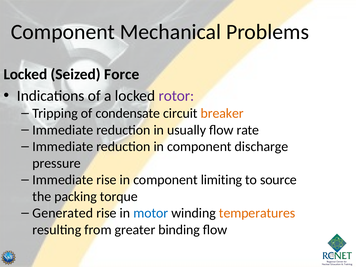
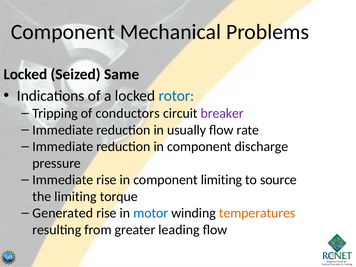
Force: Force -> Same
rotor colour: purple -> blue
condensate: condensate -> conductors
breaker colour: orange -> purple
the packing: packing -> limiting
binding: binding -> leading
